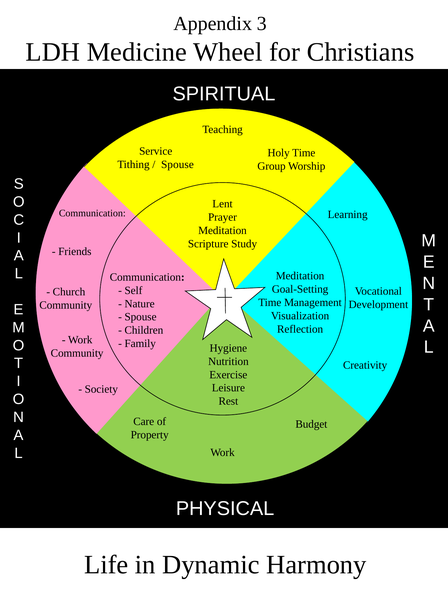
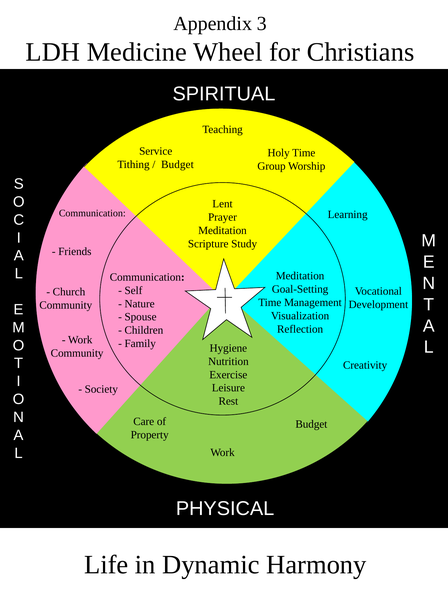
Spouse at (177, 164): Spouse -> Budget
